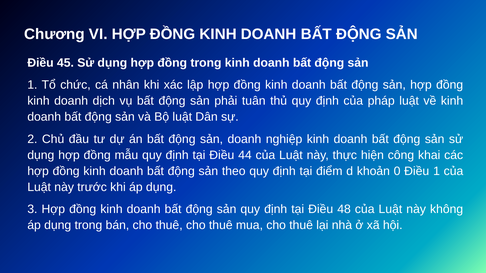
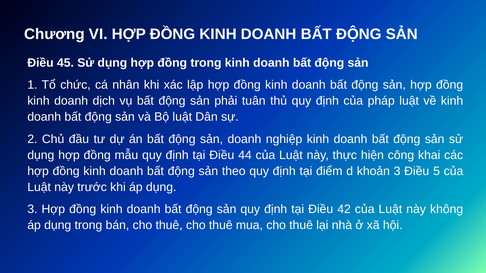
khoản 0: 0 -> 3
Điều 1: 1 -> 5
48: 48 -> 42
